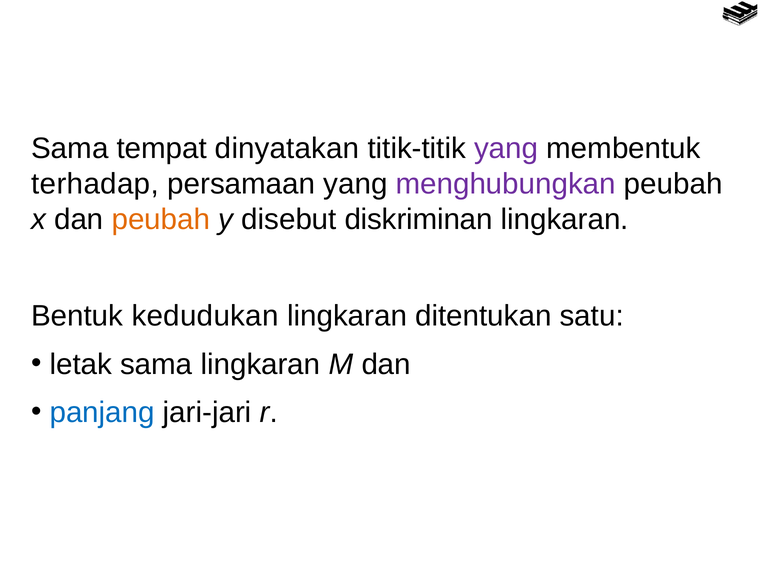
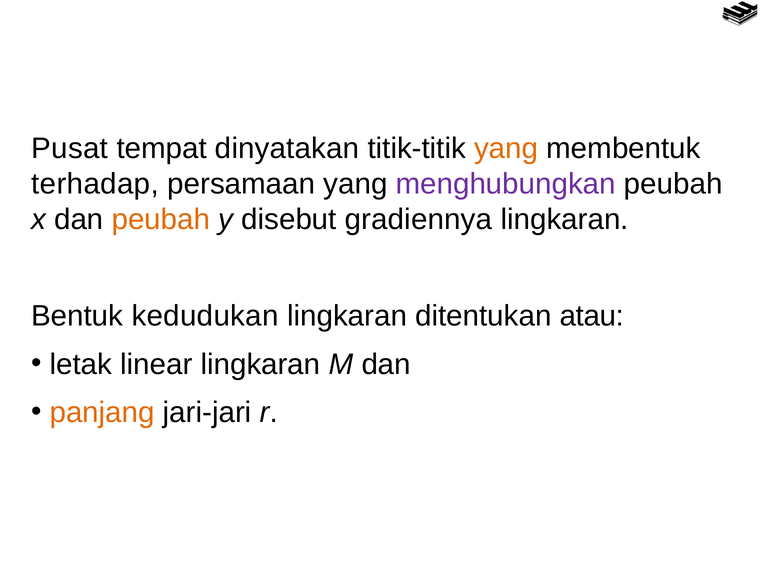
Sama at (70, 148): Sama -> Pusat
yang at (506, 148) colour: purple -> orange
diskriminan: diskriminan -> gradiennya
satu: satu -> atau
letak sama: sama -> linear
panjang colour: blue -> orange
